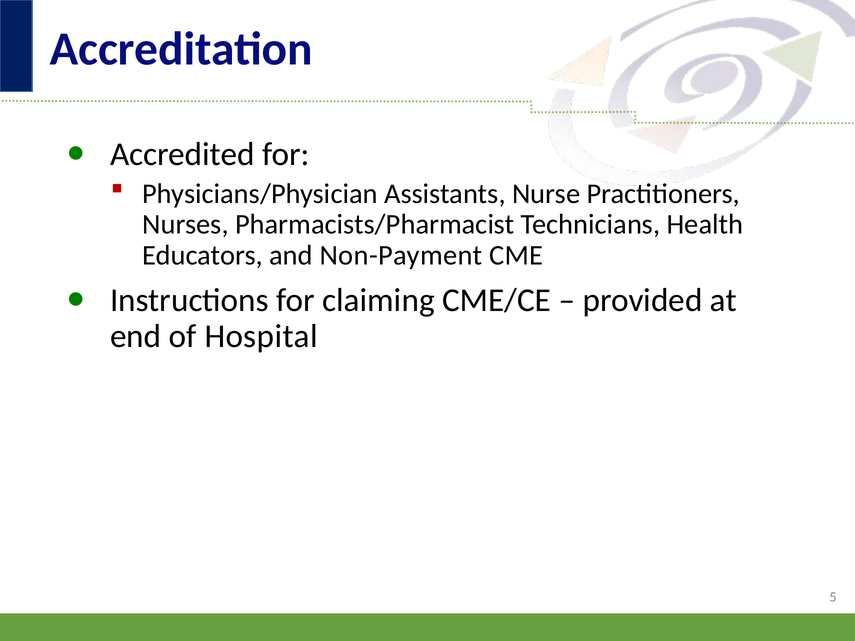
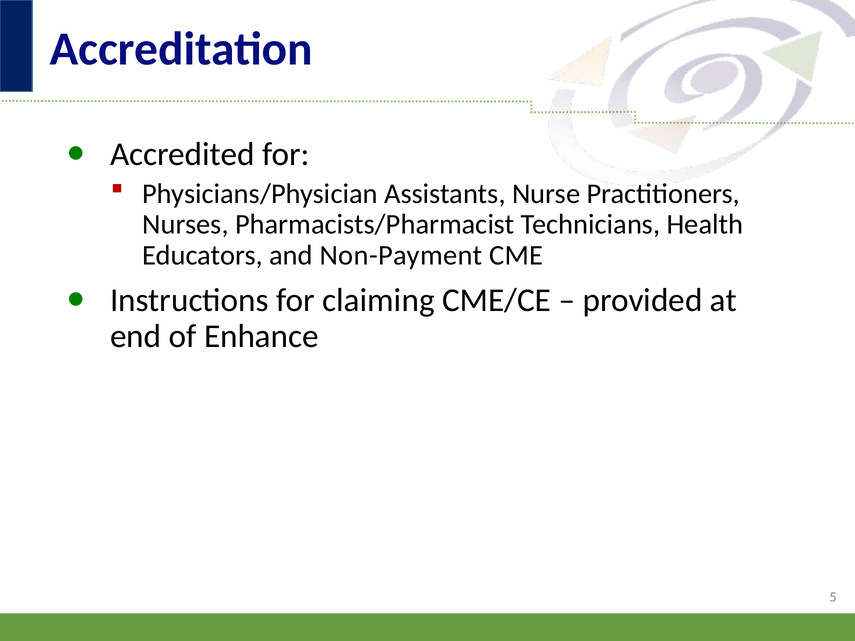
Hospital: Hospital -> Enhance
